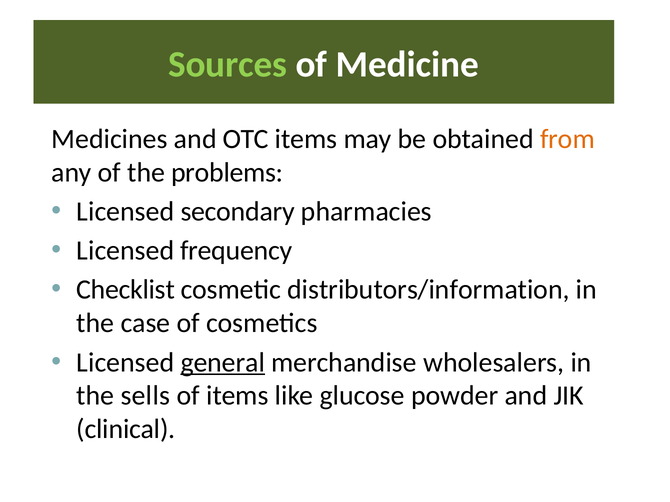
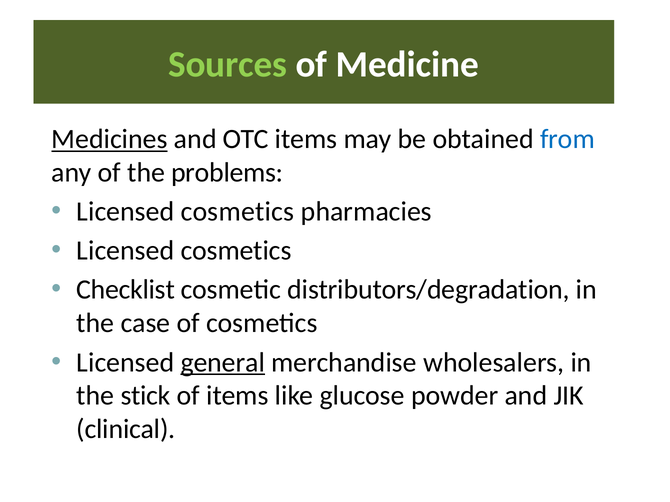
Medicines underline: none -> present
from colour: orange -> blue
secondary at (238, 212): secondary -> cosmetics
frequency at (236, 251): frequency -> cosmetics
distributors/information: distributors/information -> distributors/degradation
sells: sells -> stick
